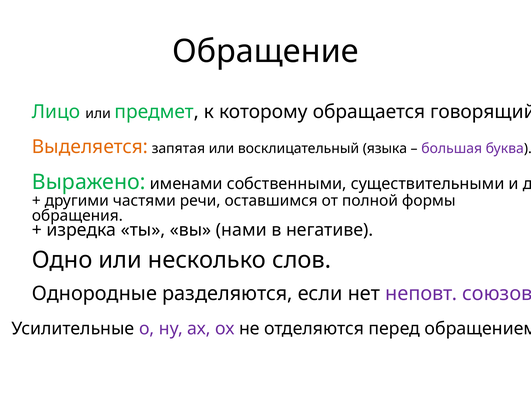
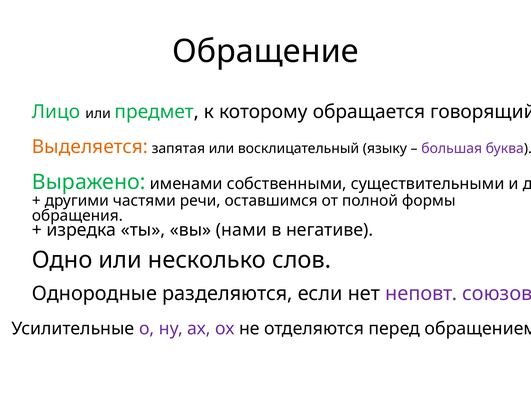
языка: языка -> языку
